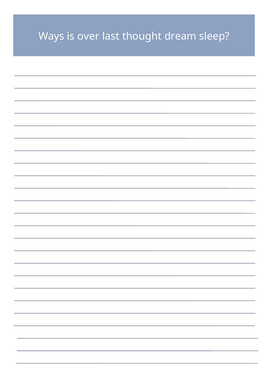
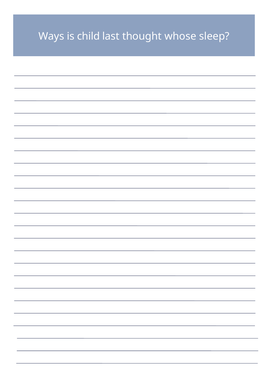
over: over -> child
dream: dream -> whose
